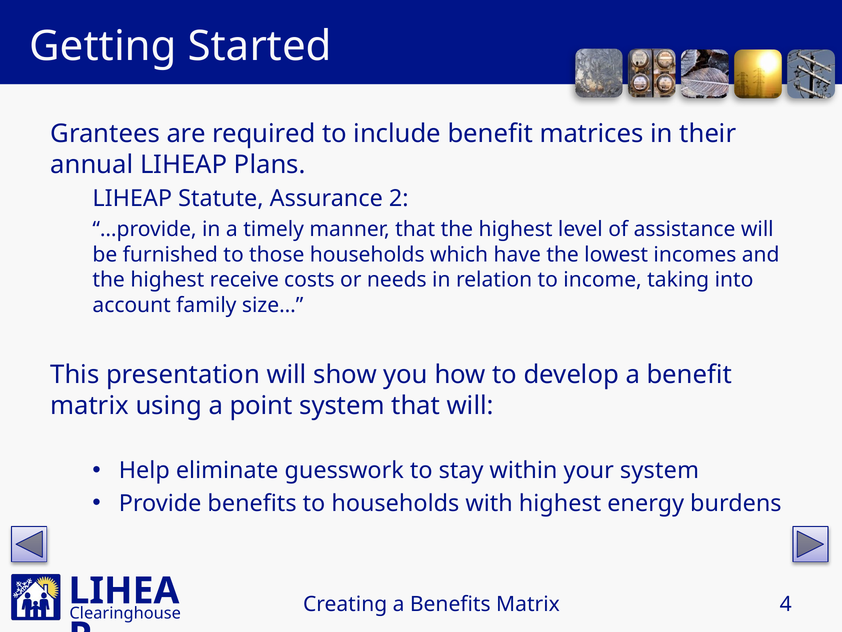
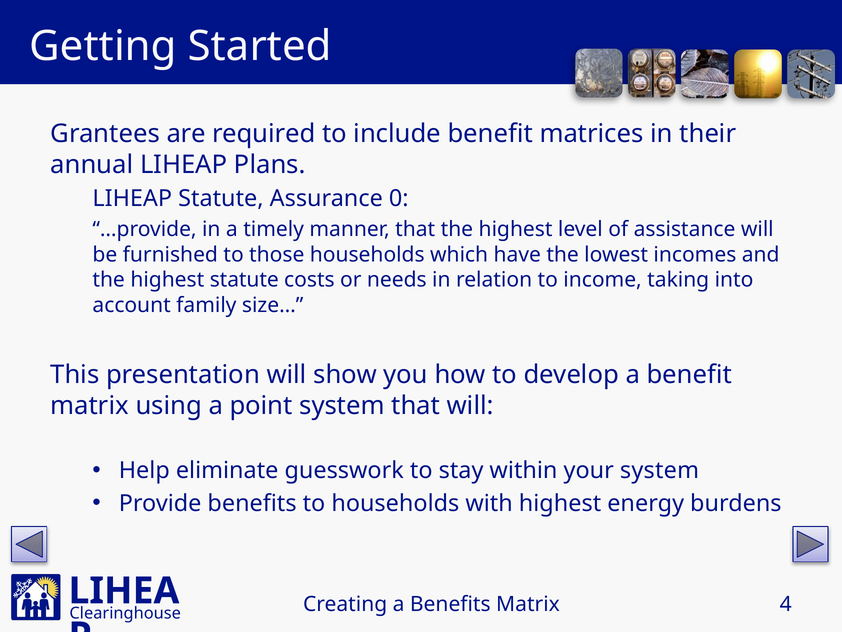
2: 2 -> 0
highest receive: receive -> statute
